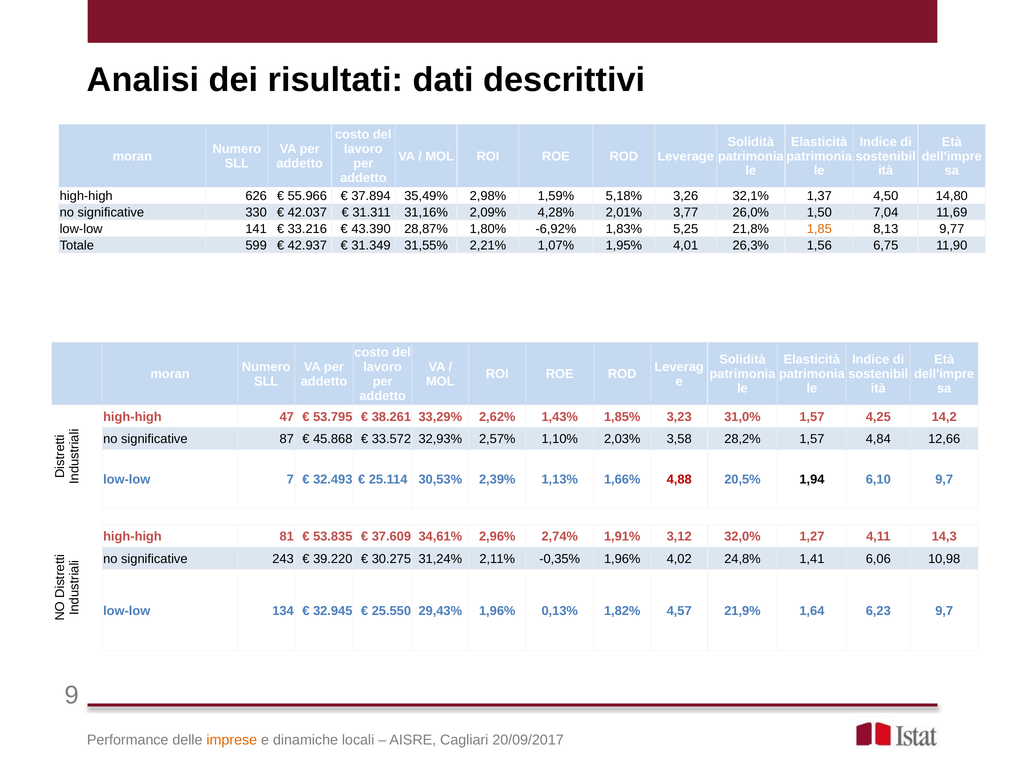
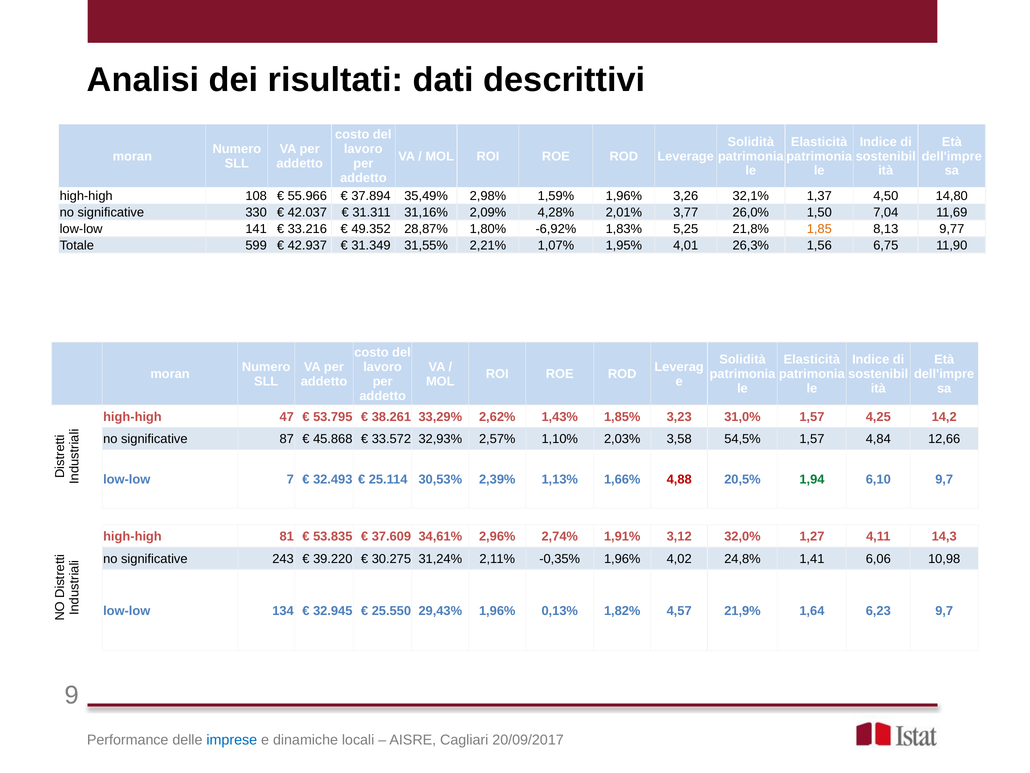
626: 626 -> 108
1,59% 5,18%: 5,18% -> 1,96%
43.390: 43.390 -> 49.352
28,2%: 28,2% -> 54,5%
1,94 colour: black -> green
imprese colour: orange -> blue
